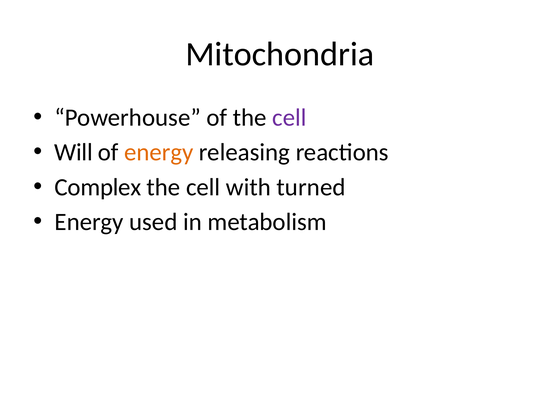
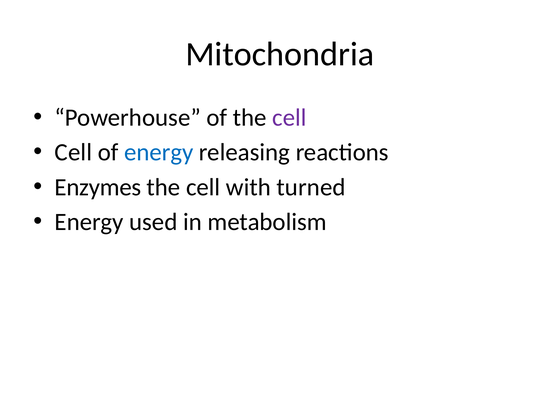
Will at (74, 152): Will -> Cell
energy at (159, 152) colour: orange -> blue
Complex: Complex -> Enzymes
